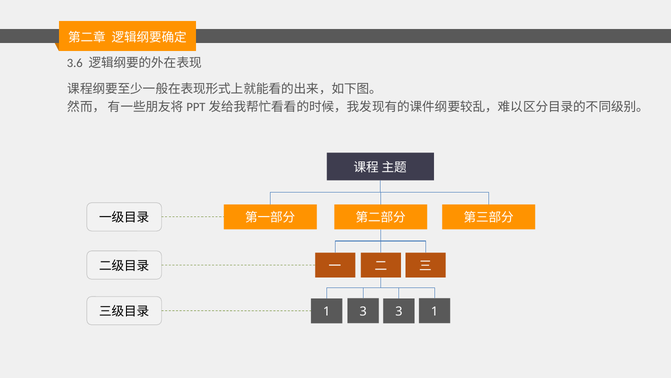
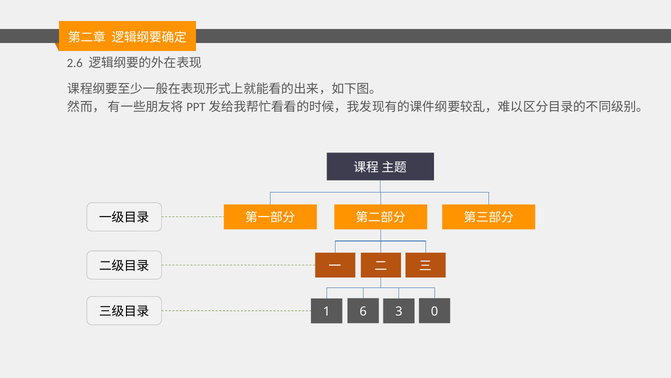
3.6: 3.6 -> 2.6
1 3: 3 -> 6
3 1: 1 -> 0
